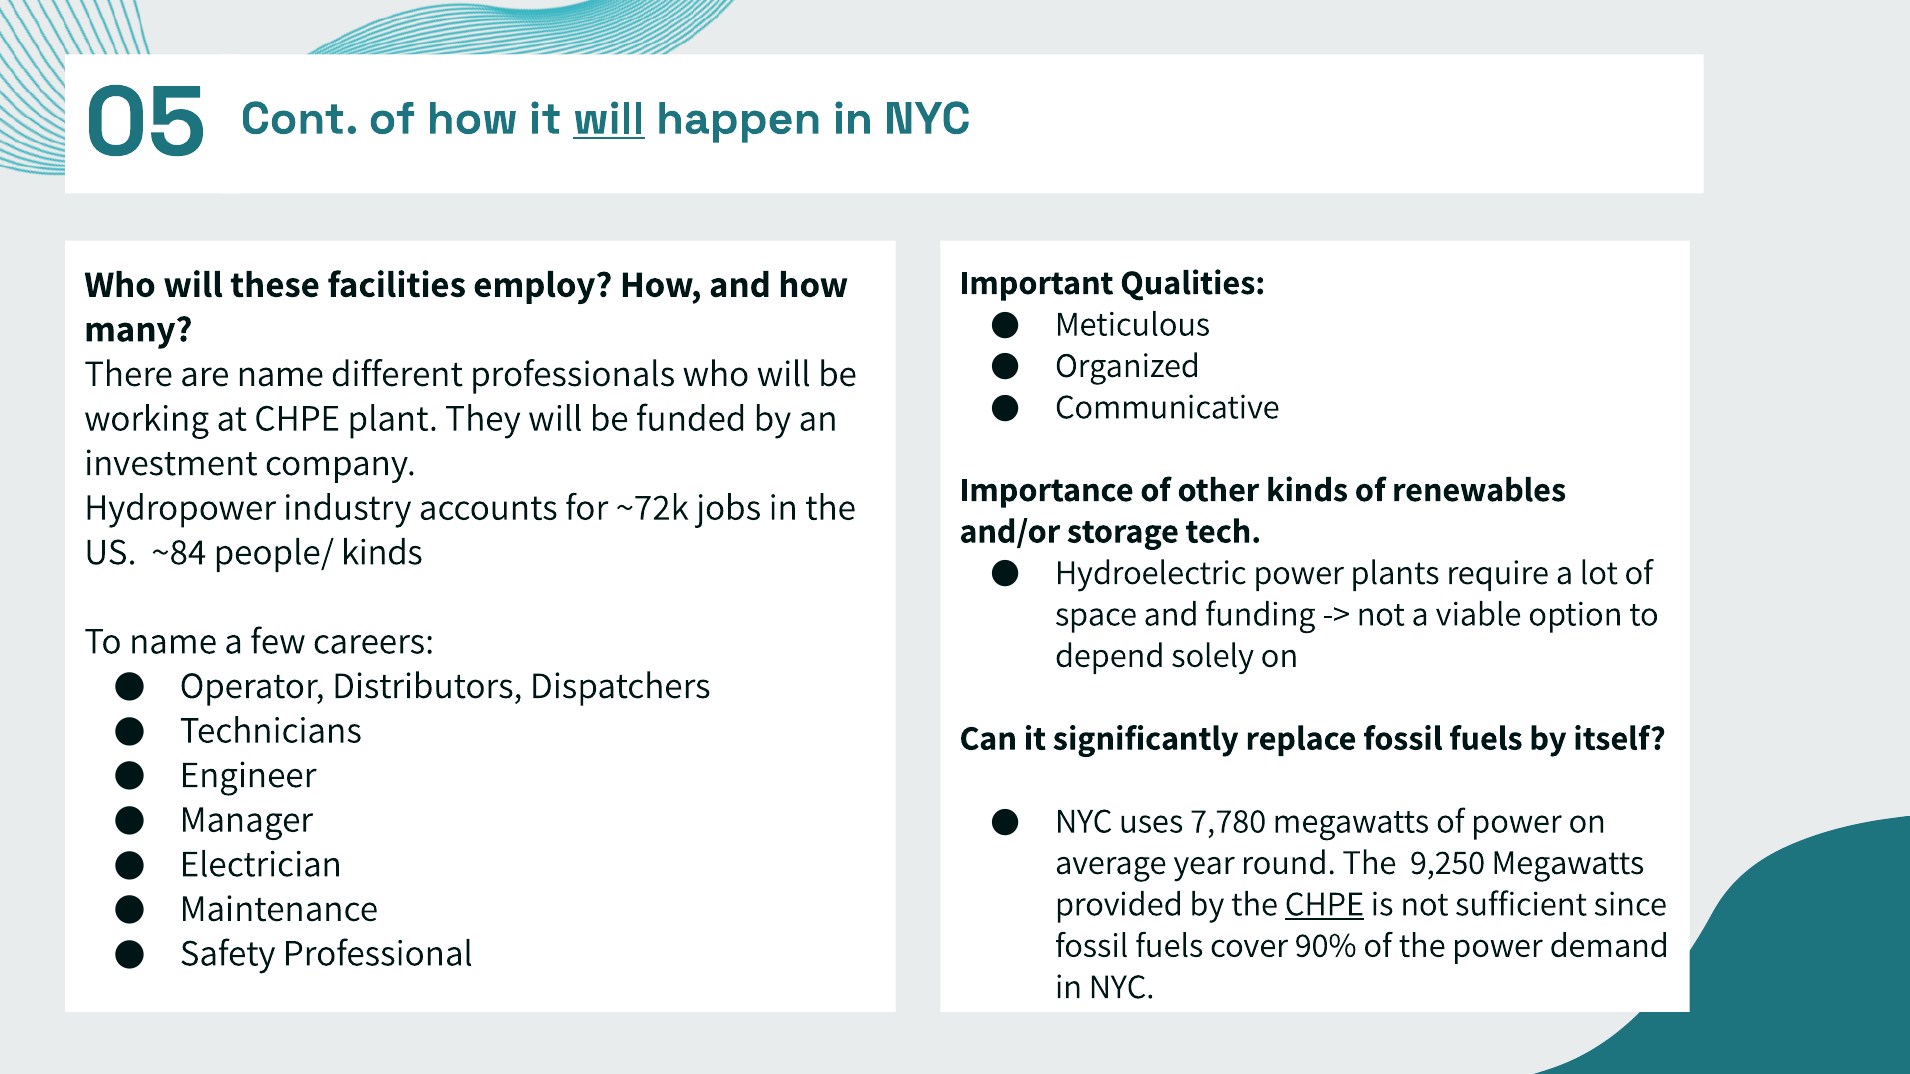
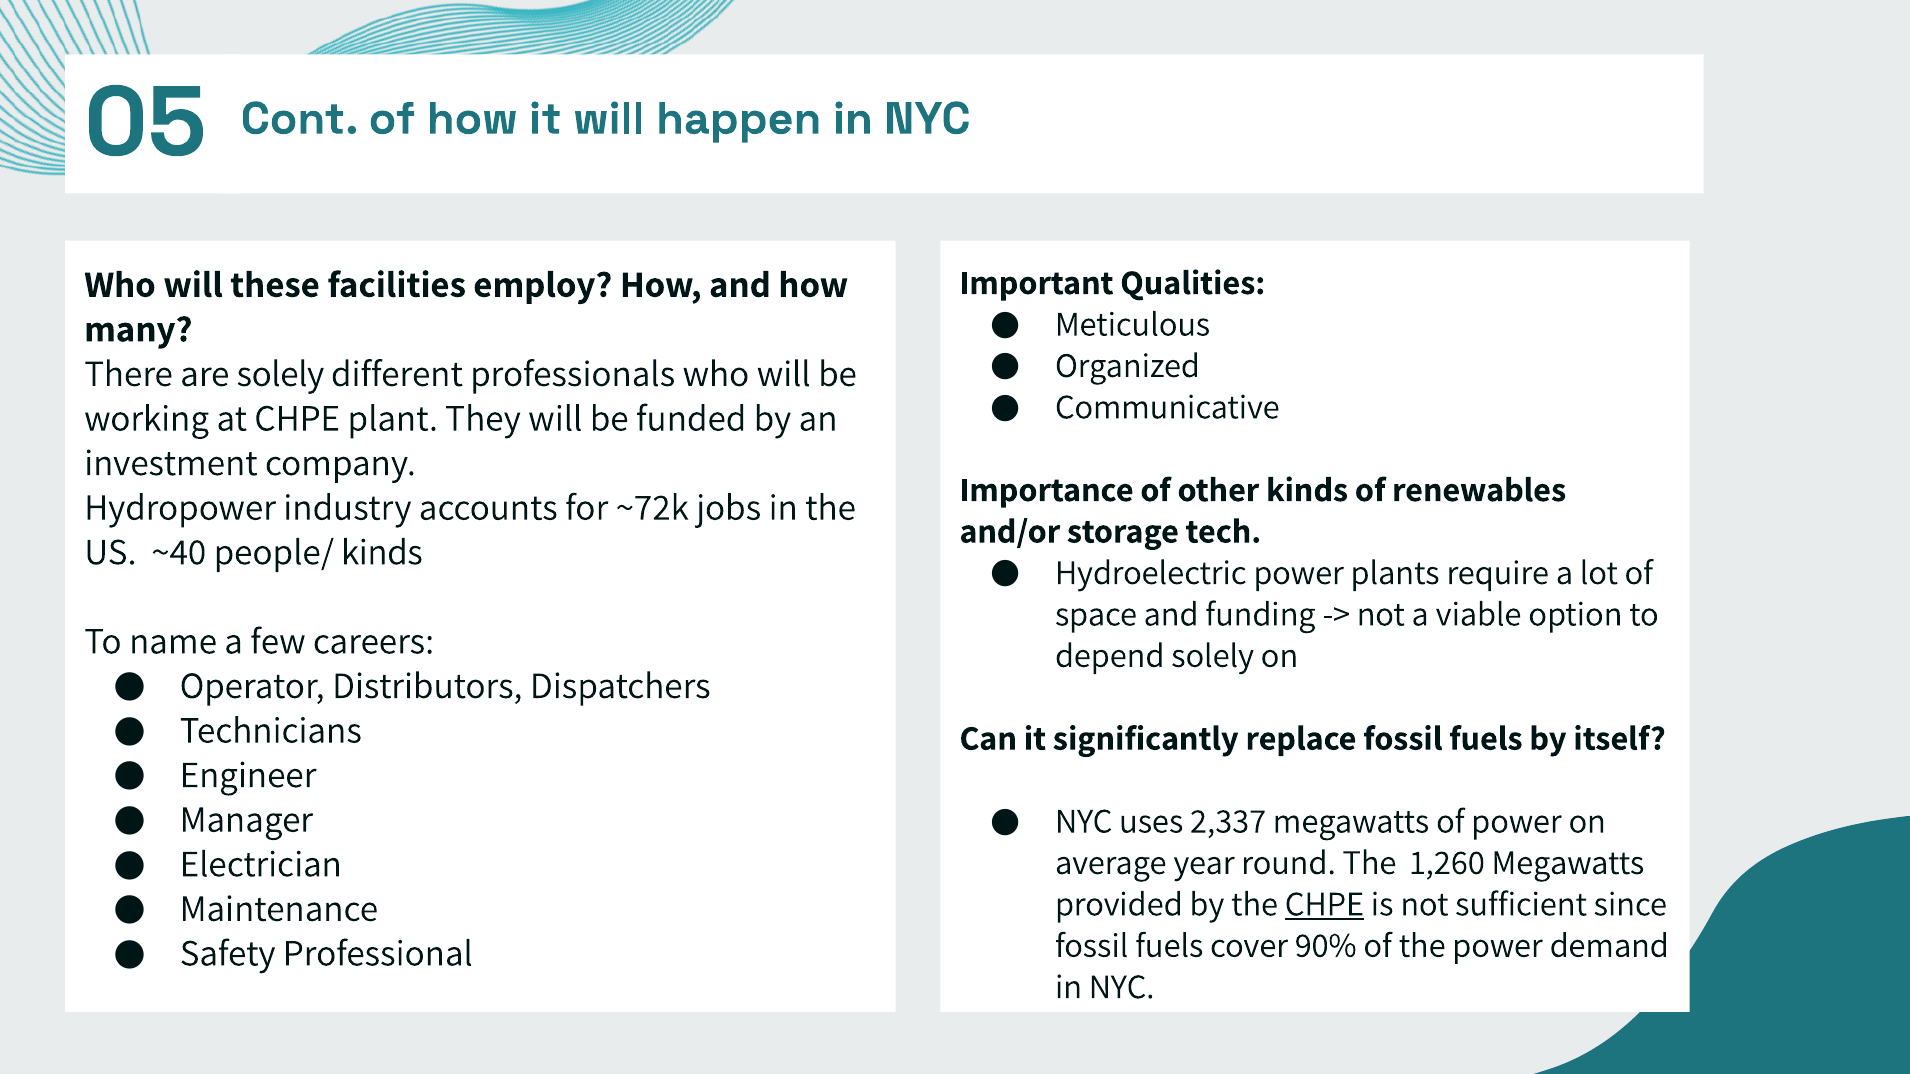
will at (609, 119) underline: present -> none
are name: name -> solely
~84: ~84 -> ~40
7,780: 7,780 -> 2,337
9,250: 9,250 -> 1,260
